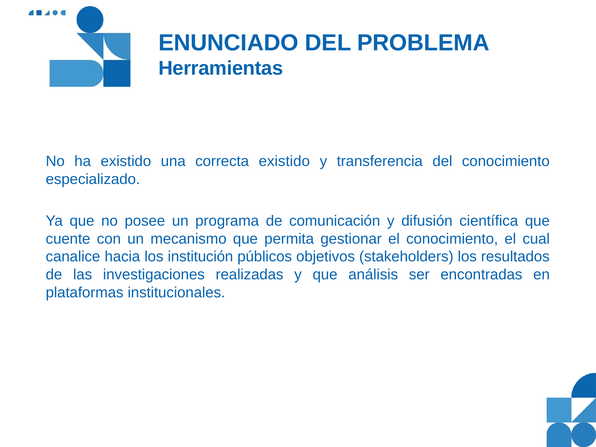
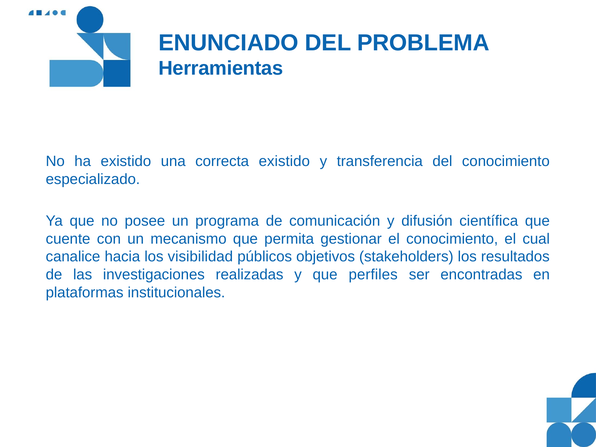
institución: institución -> visibilidad
análisis: análisis -> perfiles
